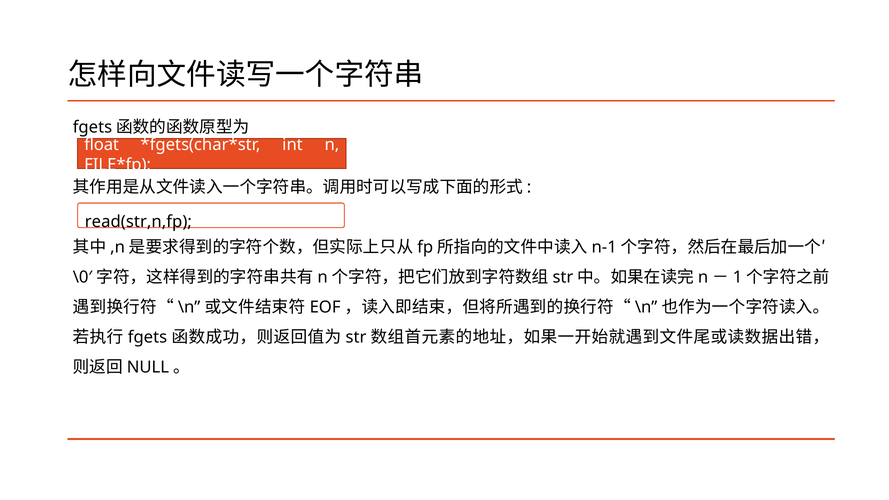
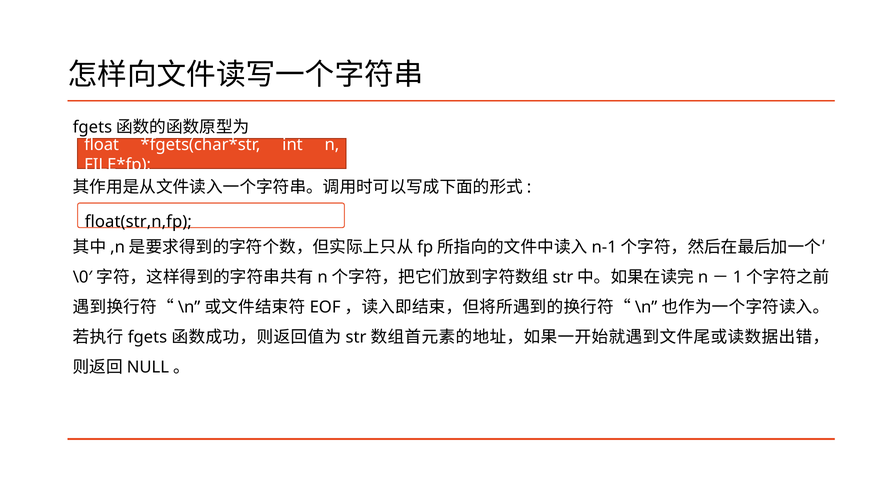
read(str,n,fp: read(str,n,fp -> float(str,n,fp
